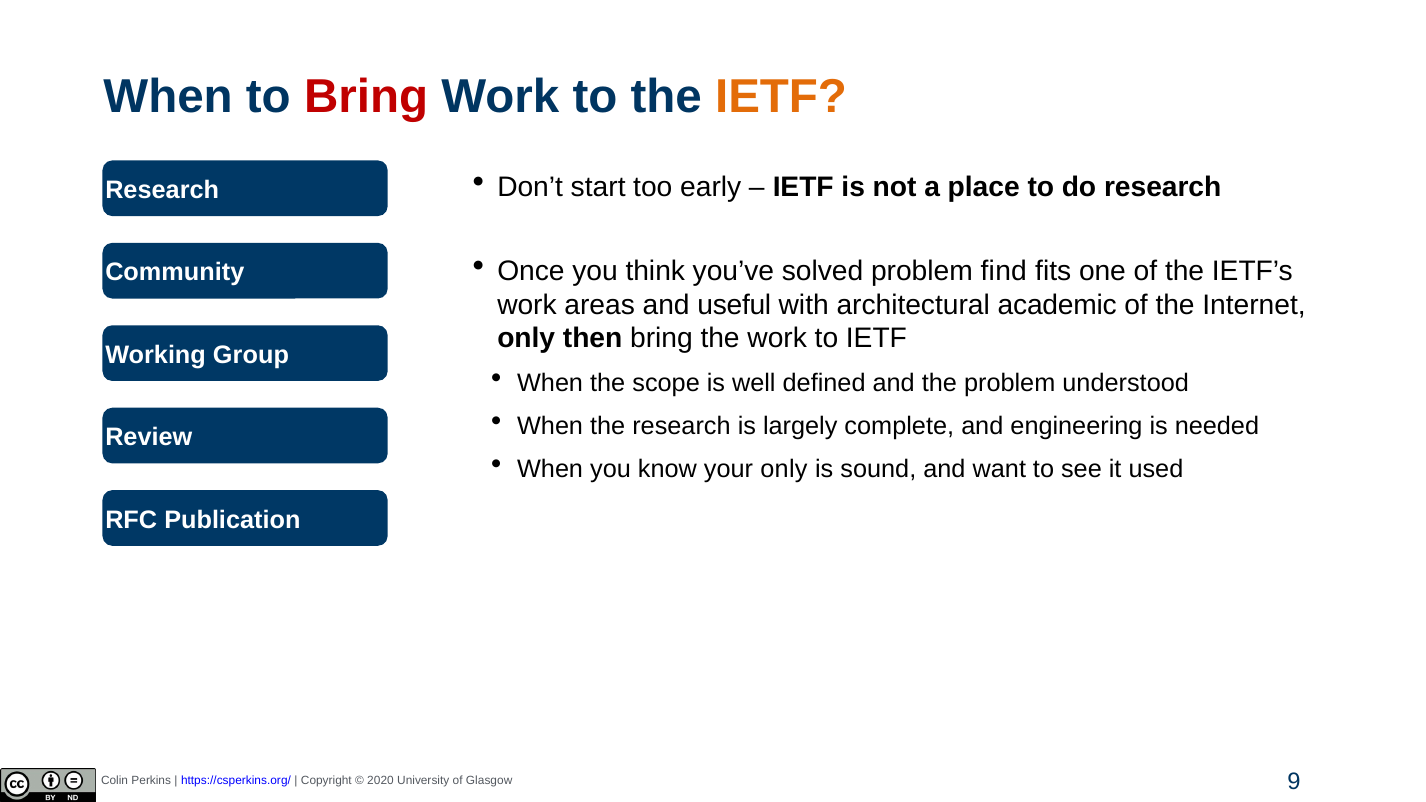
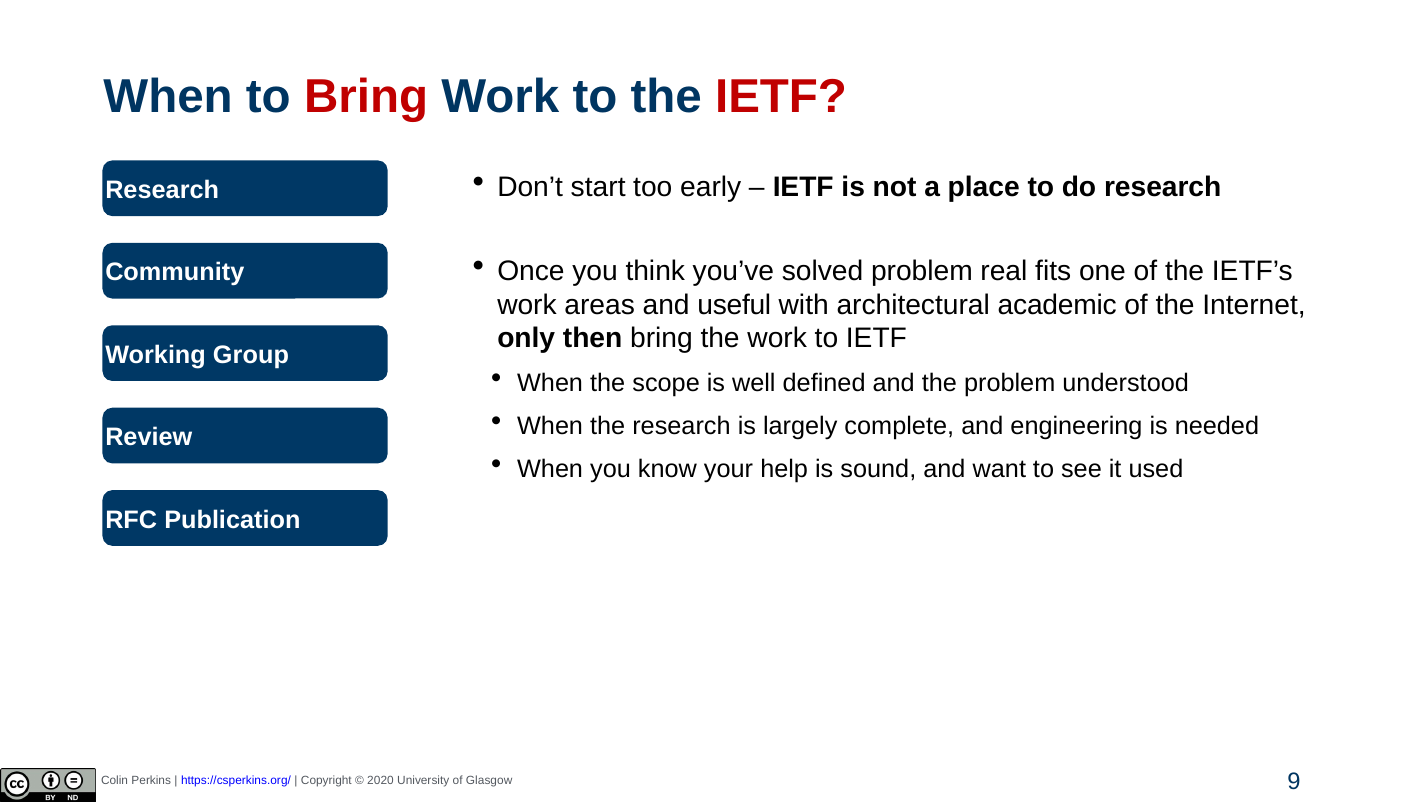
IETF at (781, 97) colour: orange -> red
find: find -> real
your only: only -> help
